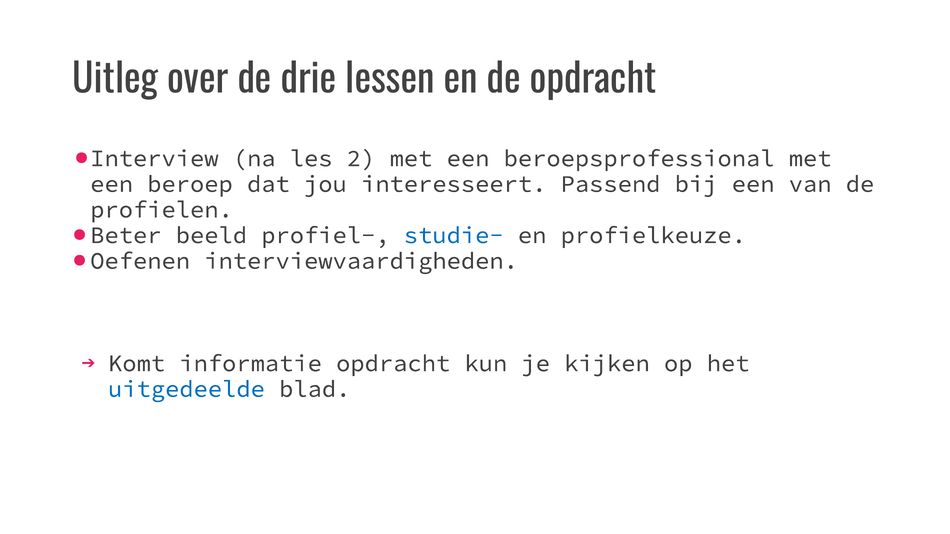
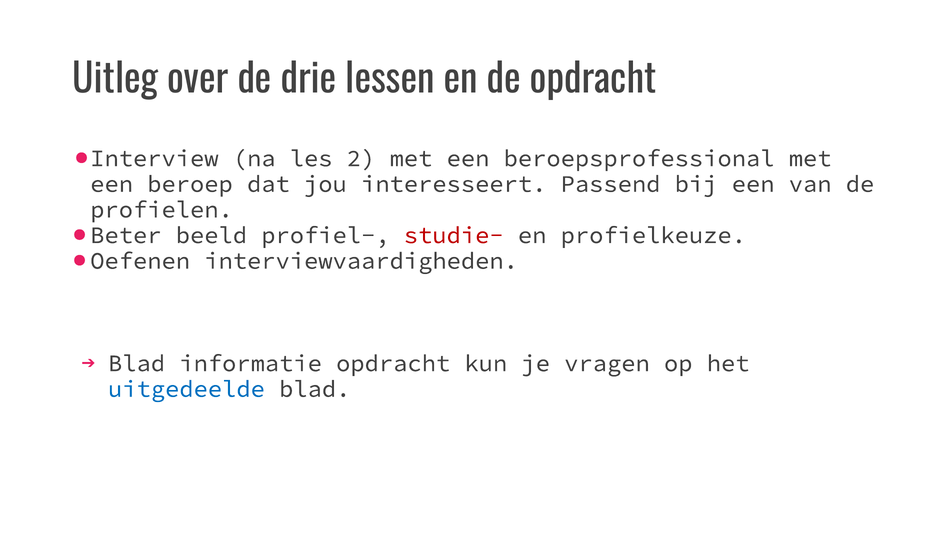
studie- colour: blue -> red
Komt at (137, 364): Komt -> Blad
kijken: kijken -> vragen
